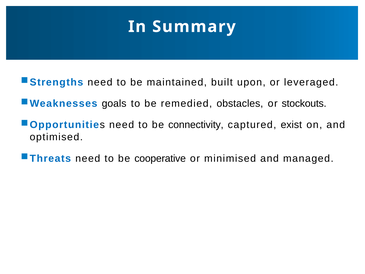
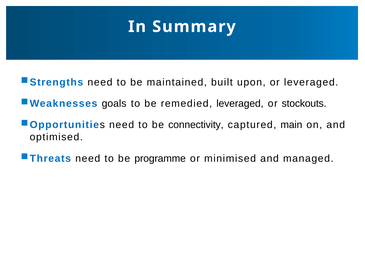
remedied obstacles: obstacles -> leveraged
exist: exist -> main
cooperative: cooperative -> programme
